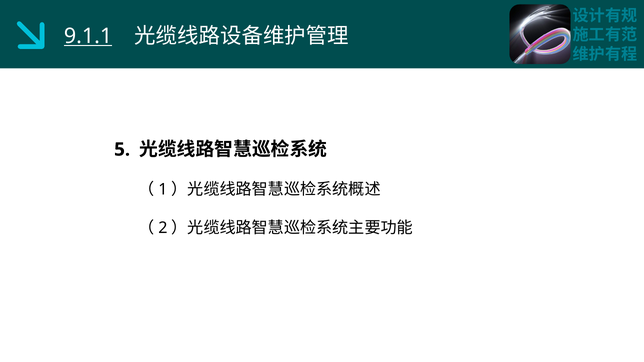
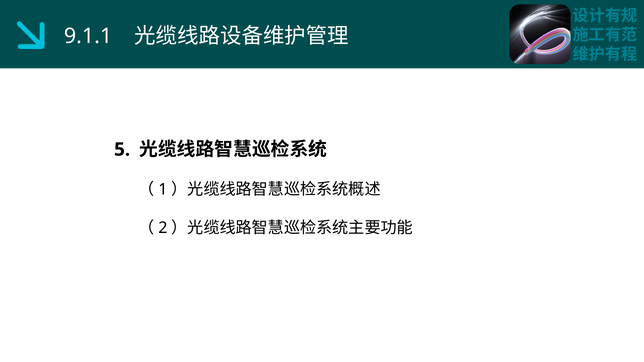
9.1.1 underline: present -> none
